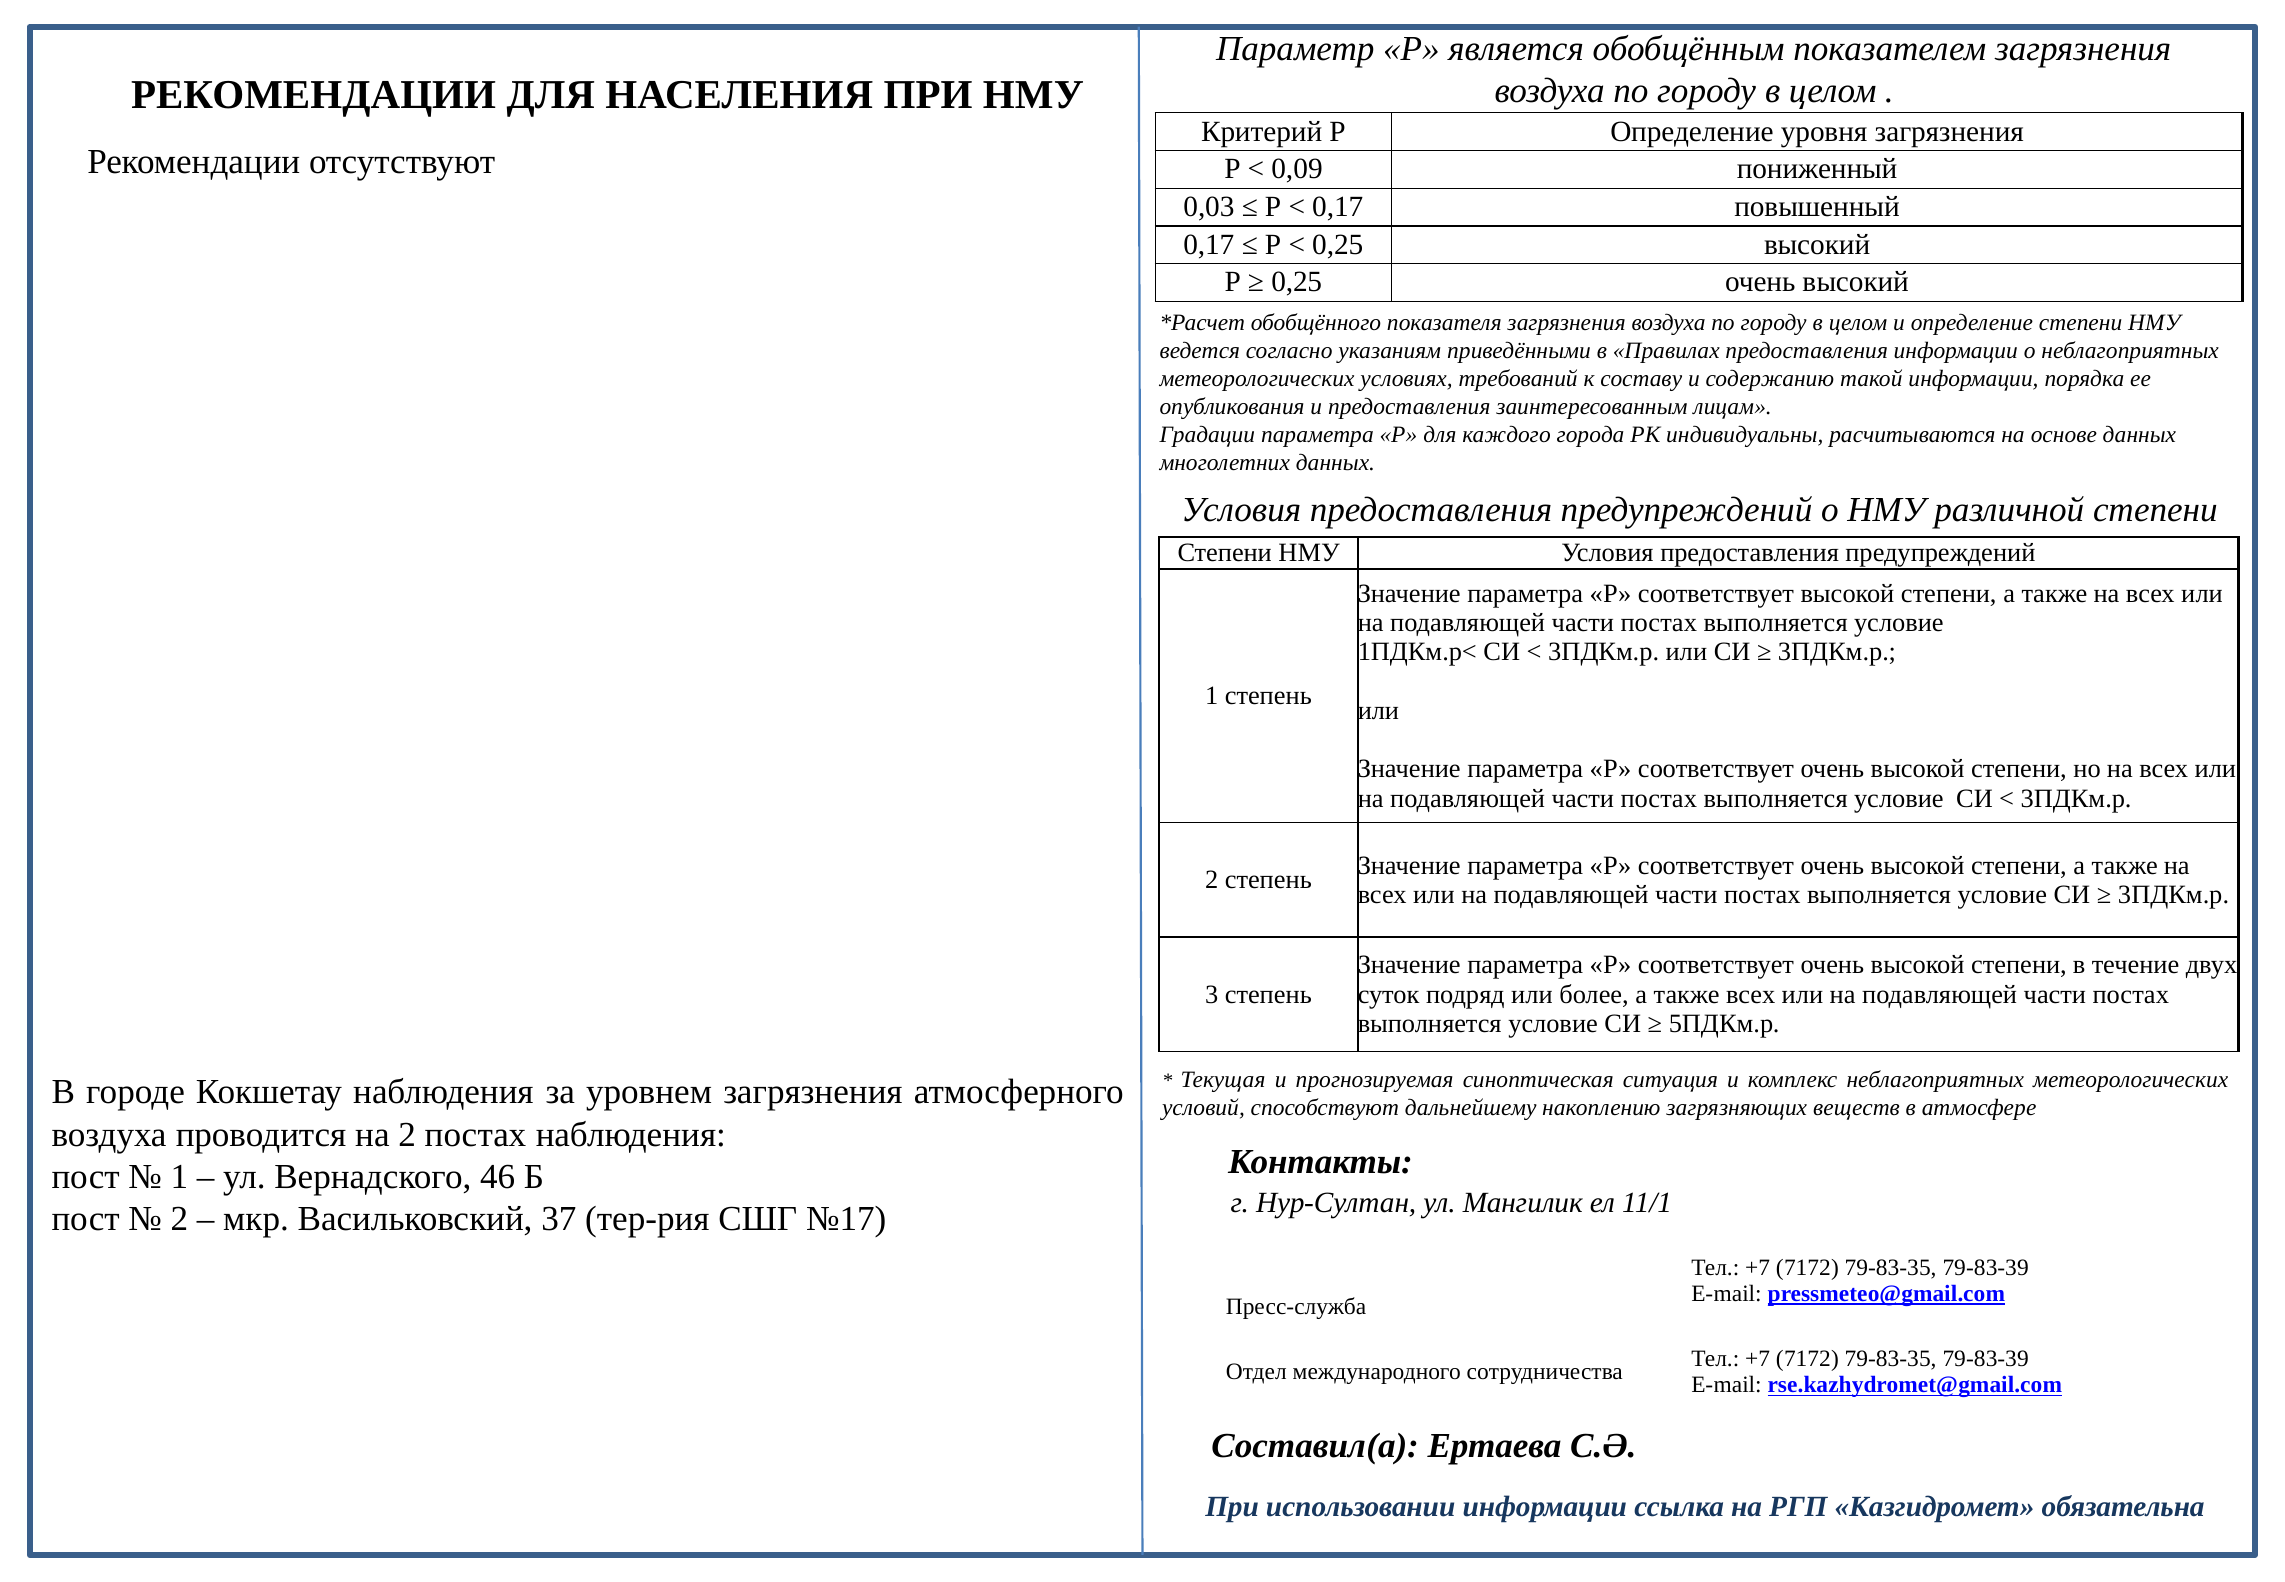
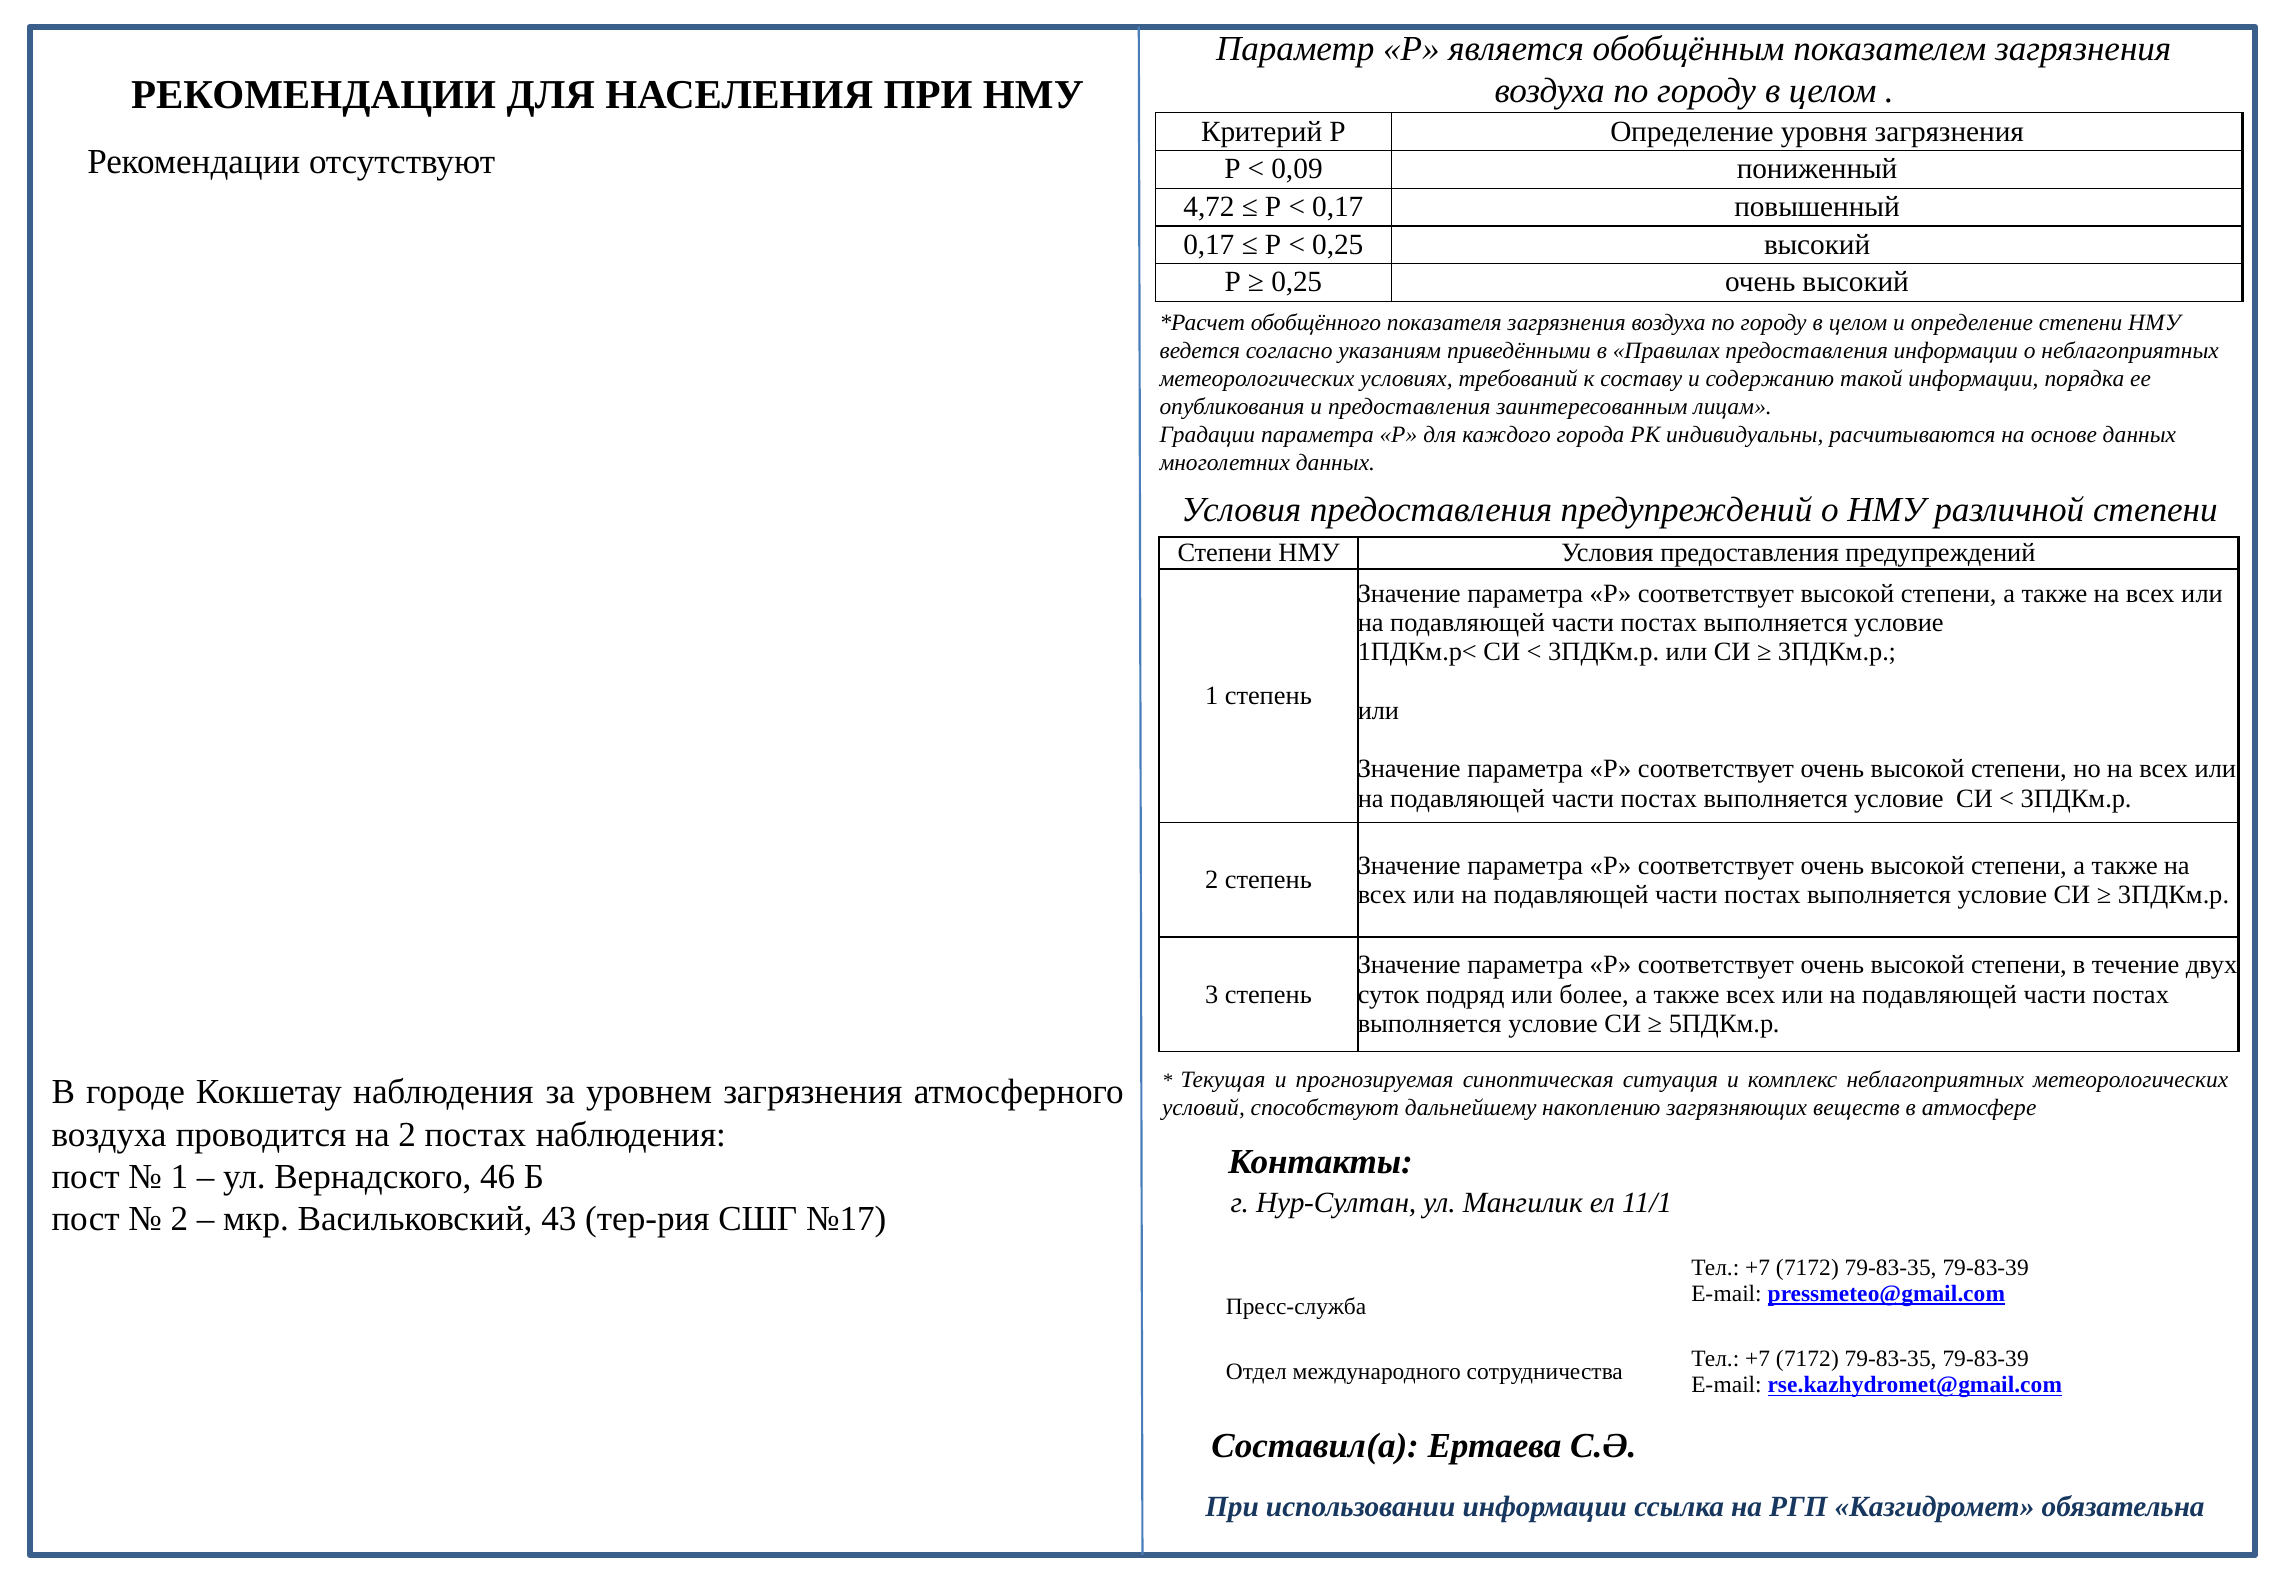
0,03: 0,03 -> 4,72
37: 37 -> 43
